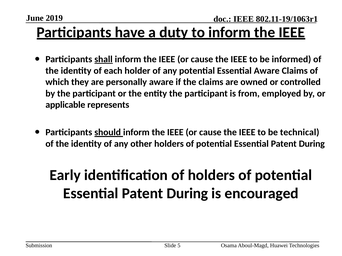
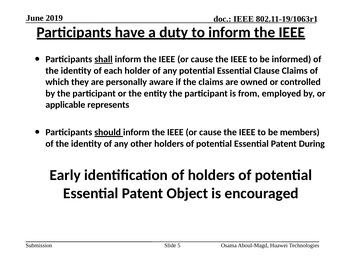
Essential Aware: Aware -> Clause
technical: technical -> members
During at (187, 194): During -> Object
